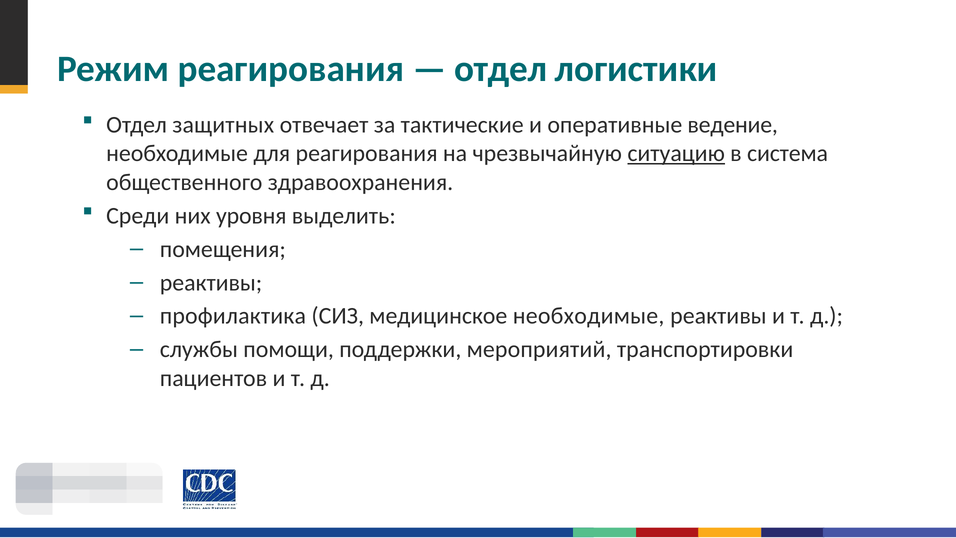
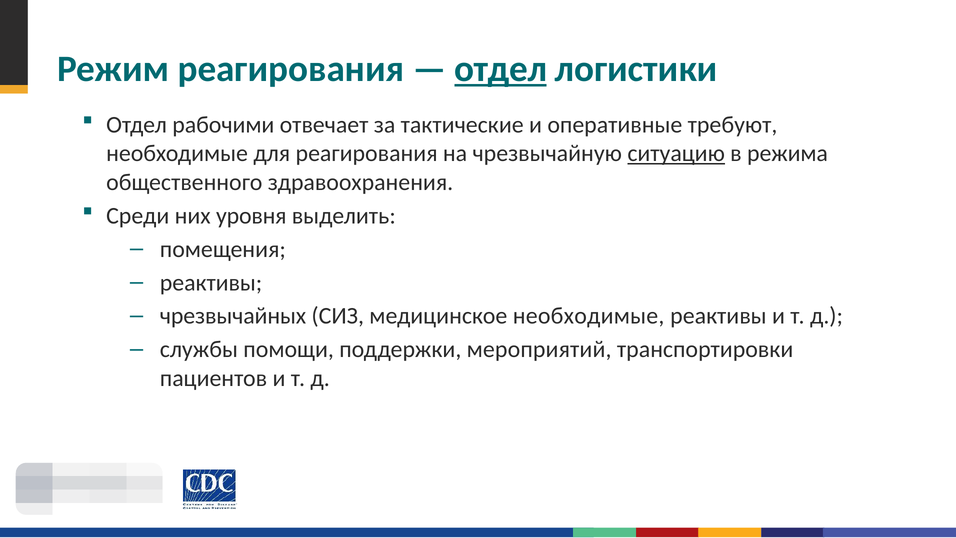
отдел at (501, 69) underline: none -> present
защитных: защитных -> рабочими
ведение: ведение -> требуют
система: система -> режима
профилактика: профилактика -> чрезвычайных
